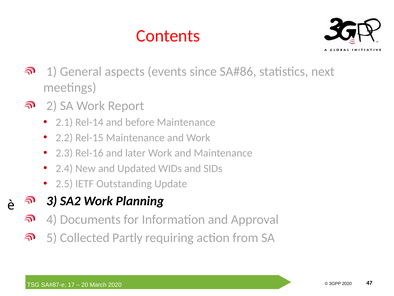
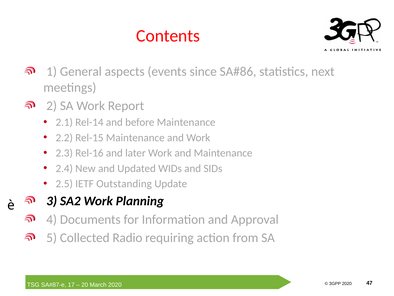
Partly: Partly -> Radio
